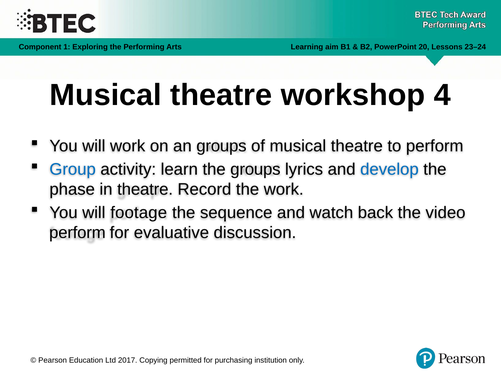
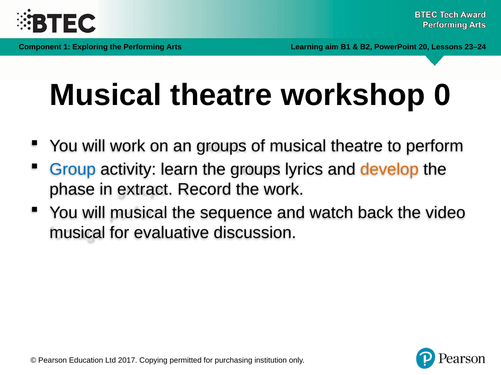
4: 4 -> 0
develop colour: blue -> orange
in theatre: theatre -> extract
will footage: footage -> musical
perform at (77, 233): perform -> musical
